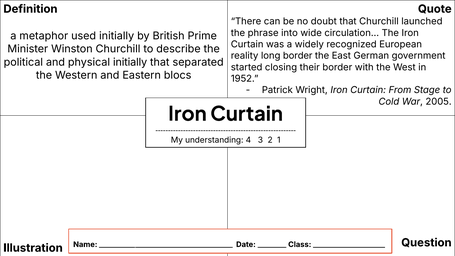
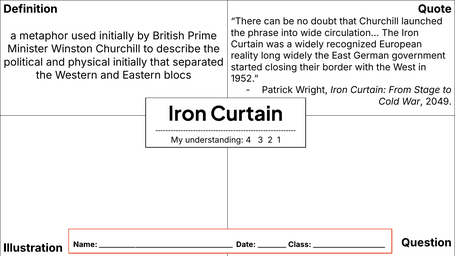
long border: border -> widely
2005: 2005 -> 2049
